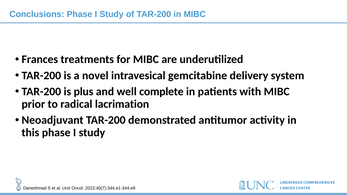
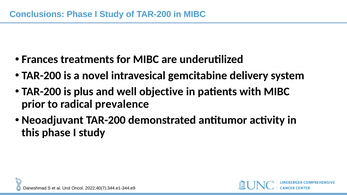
complete: complete -> objective
lacrimation: lacrimation -> prevalence
